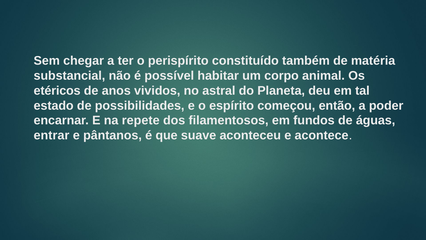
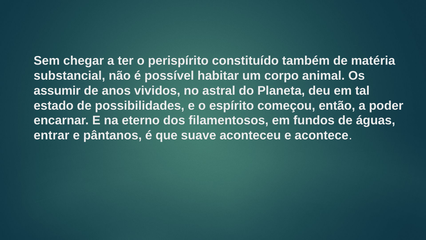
etéricos: etéricos -> assumir
repete: repete -> eterno
